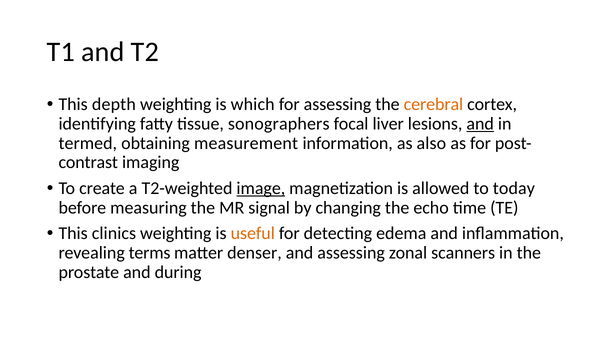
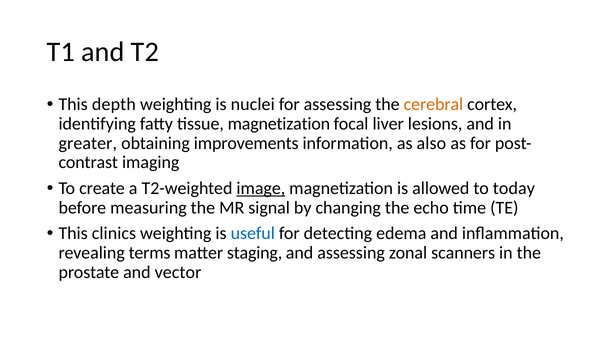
which: which -> nuclei
tissue sonographers: sonographers -> magnetization
and at (480, 123) underline: present -> none
termed: termed -> greater
measurement: measurement -> improvements
useful colour: orange -> blue
denser: denser -> staging
during: during -> vector
